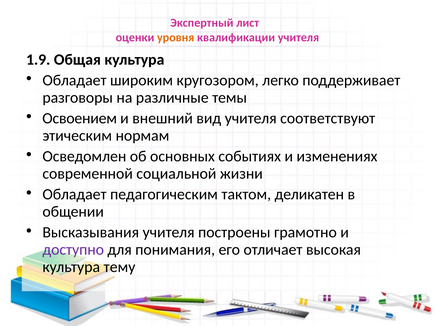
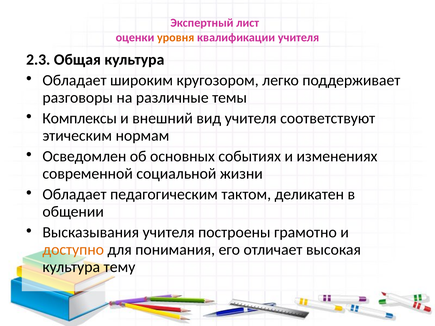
1.9: 1.9 -> 2.3
Освоением: Освоением -> Комплексы
доступно colour: purple -> orange
